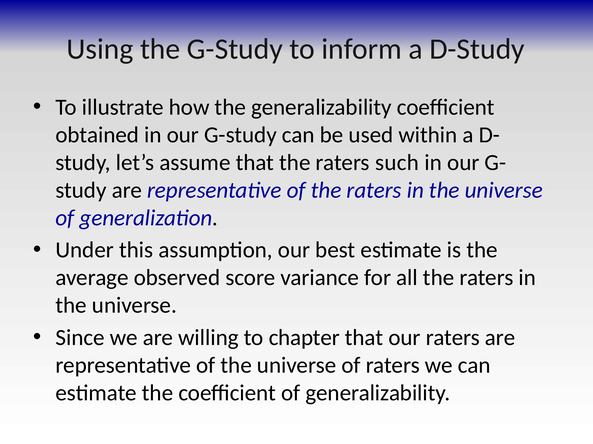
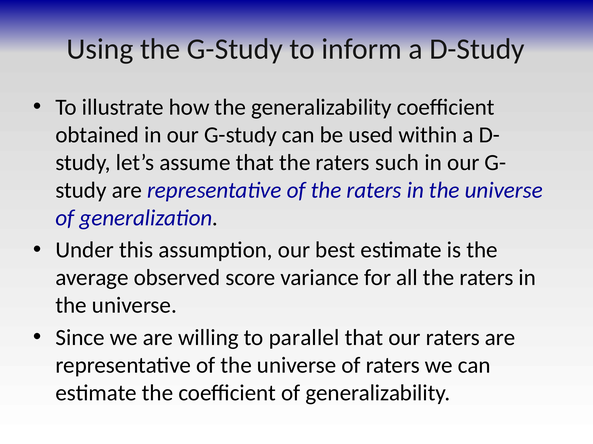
chapter: chapter -> parallel
